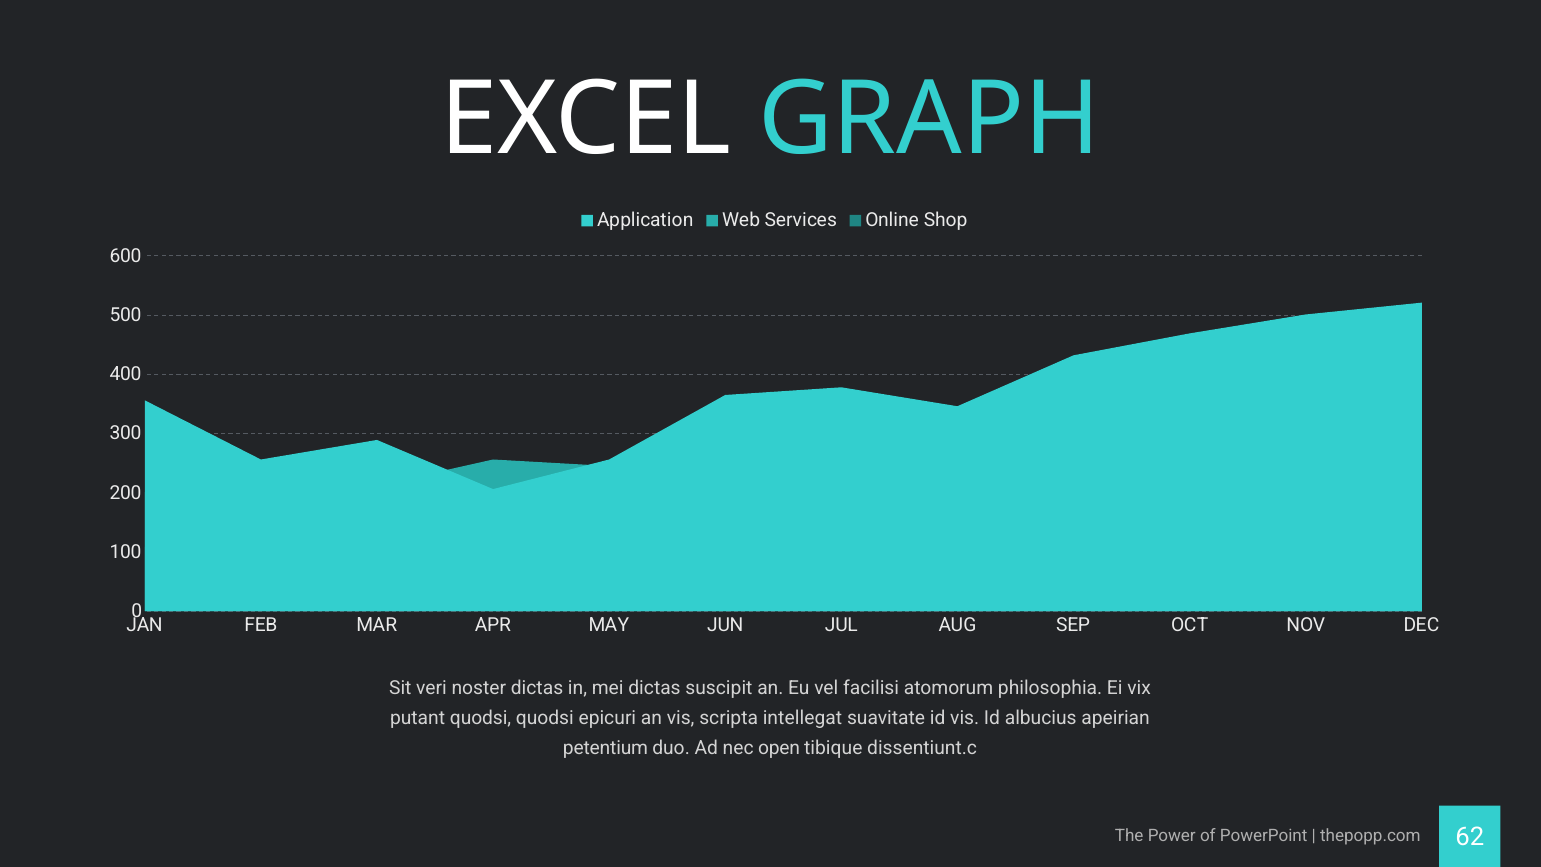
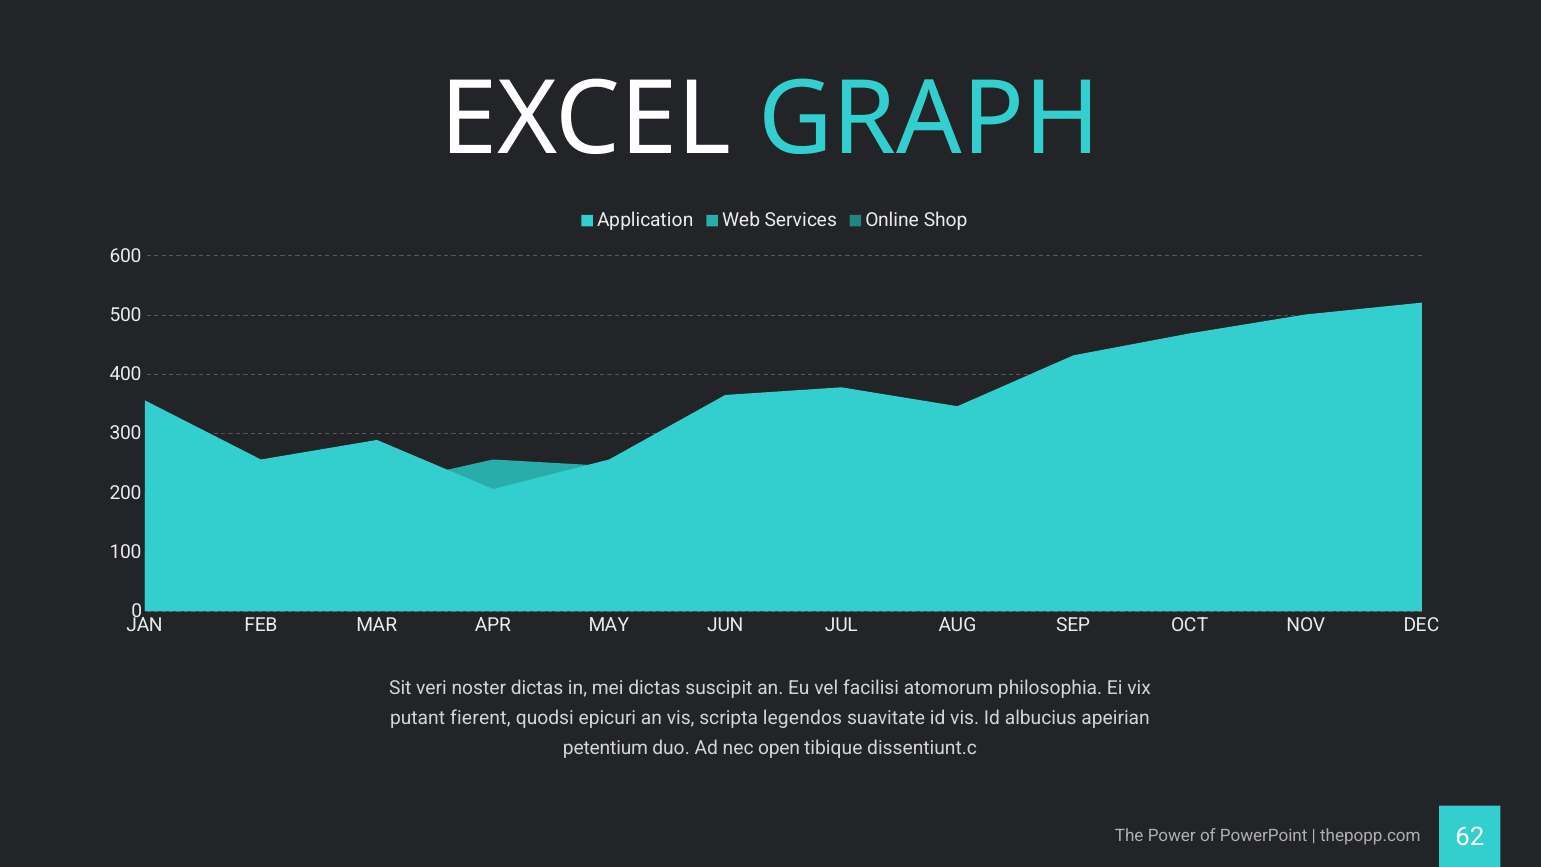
putant quodsi: quodsi -> fierent
intellegat: intellegat -> legendos
